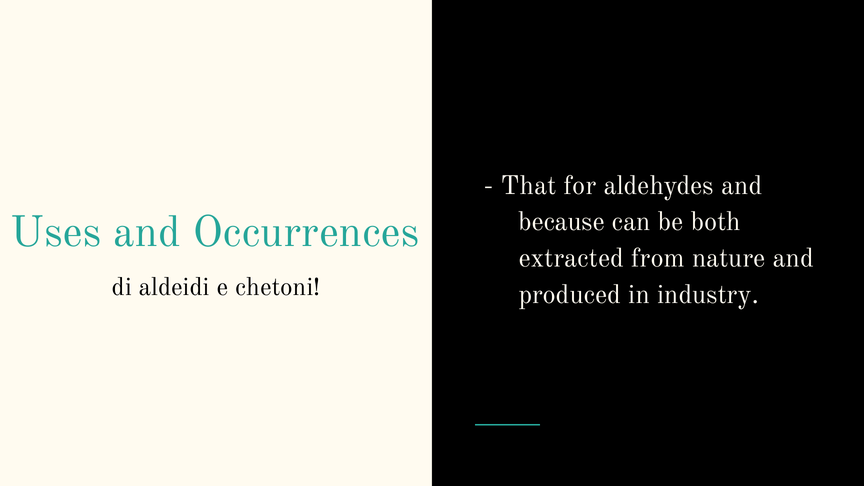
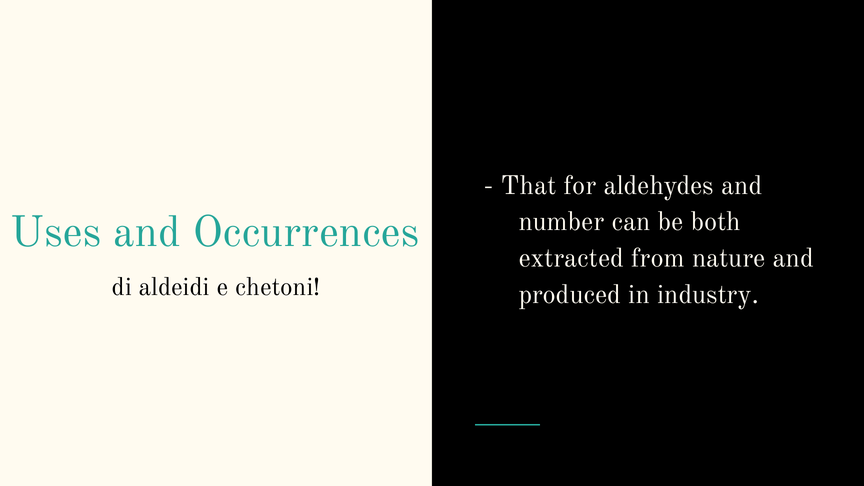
because: because -> number
